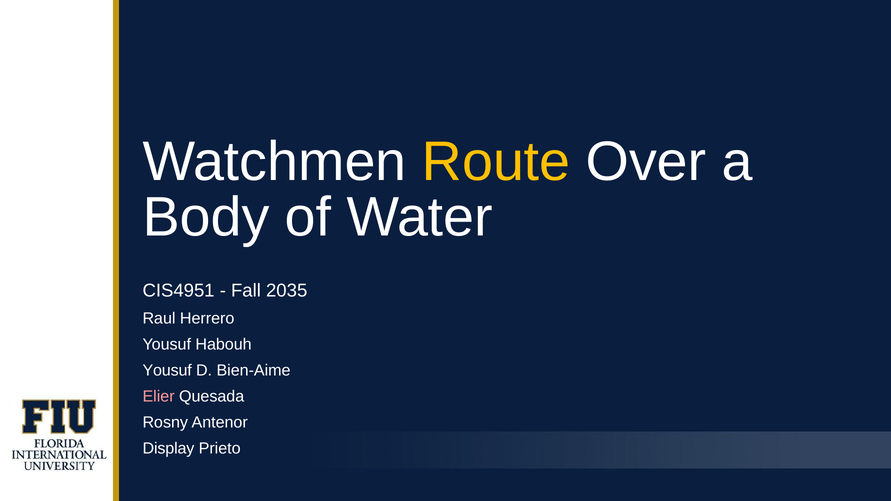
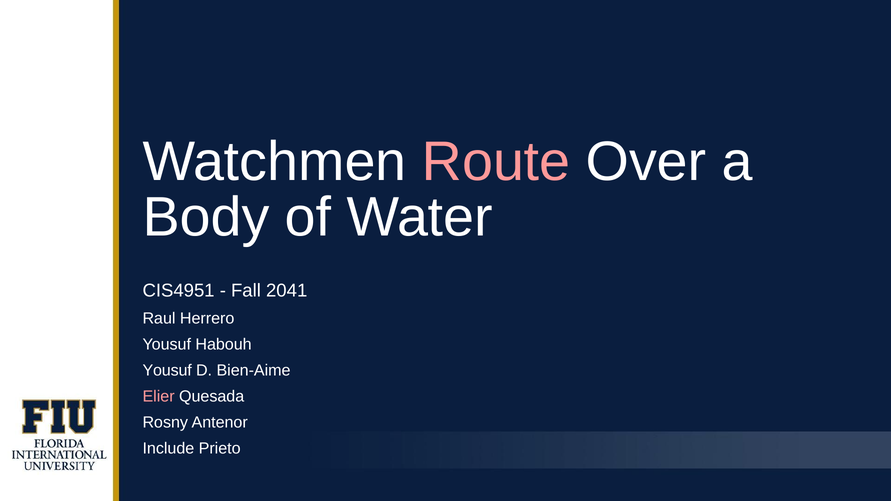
Route colour: yellow -> pink
2035: 2035 -> 2041
Display: Display -> Include
